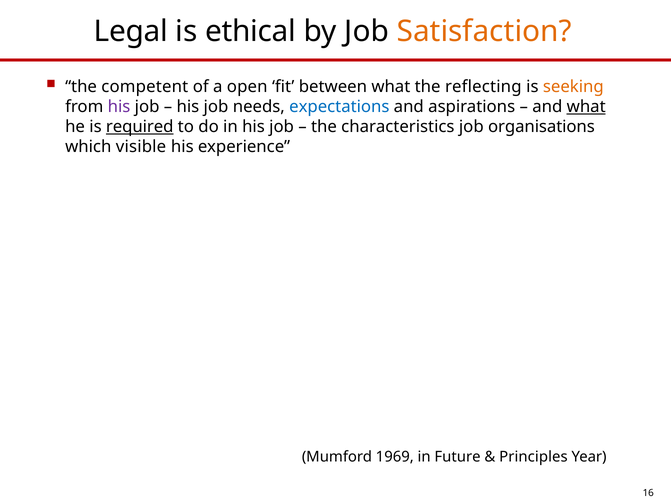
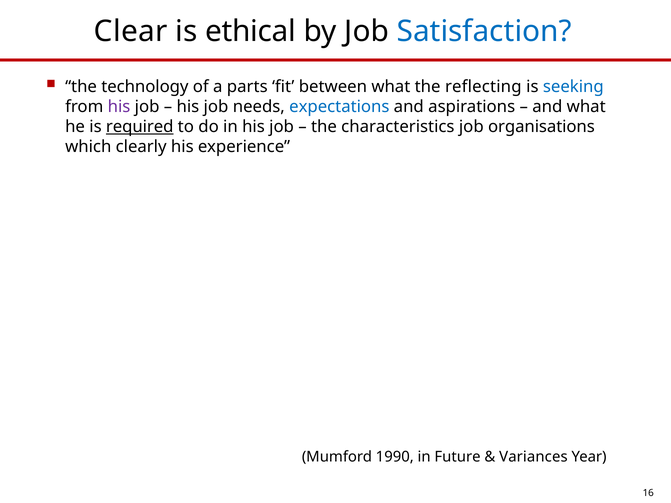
Legal: Legal -> Clear
Satisfaction colour: orange -> blue
competent: competent -> technology
open: open -> parts
seeking colour: orange -> blue
what at (586, 107) underline: present -> none
visible: visible -> clearly
1969: 1969 -> 1990
Principles: Principles -> Variances
